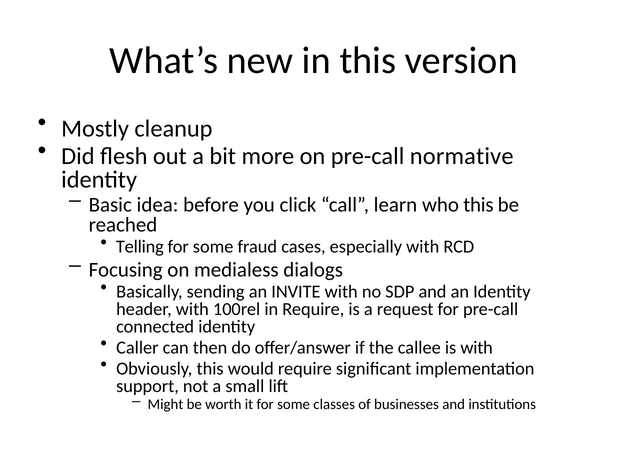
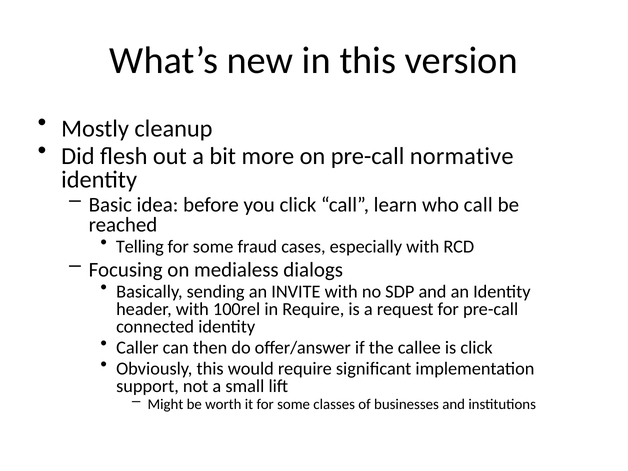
who this: this -> call
is with: with -> click
